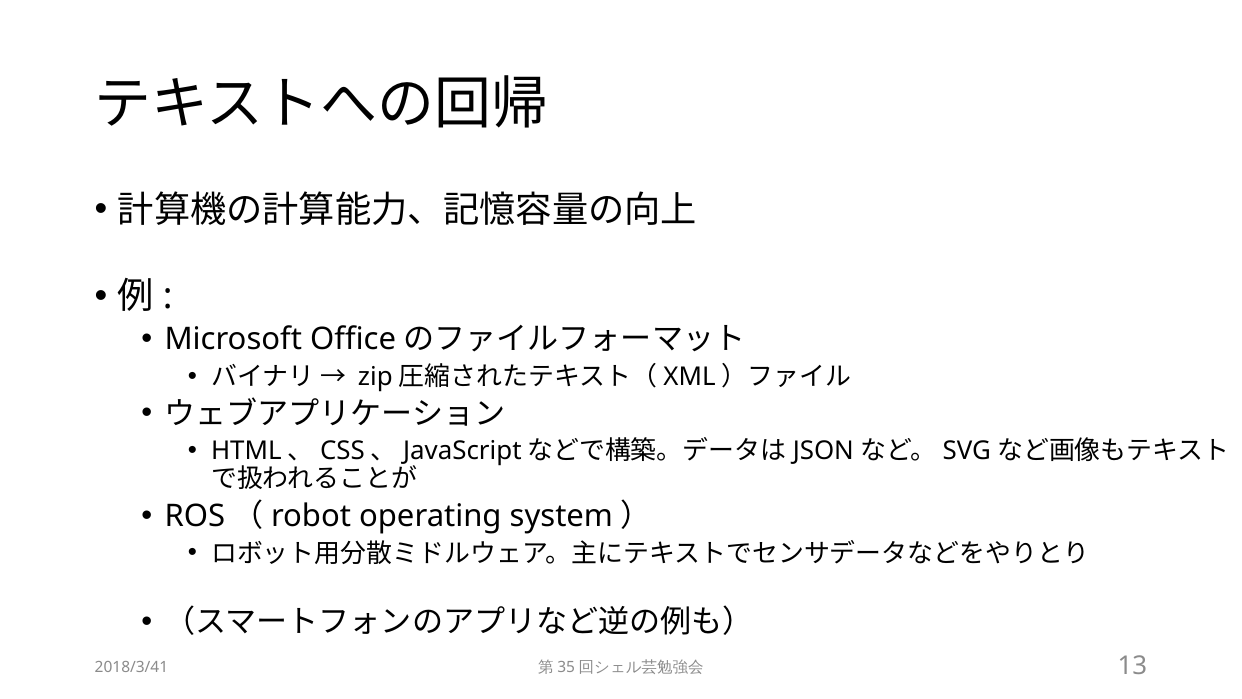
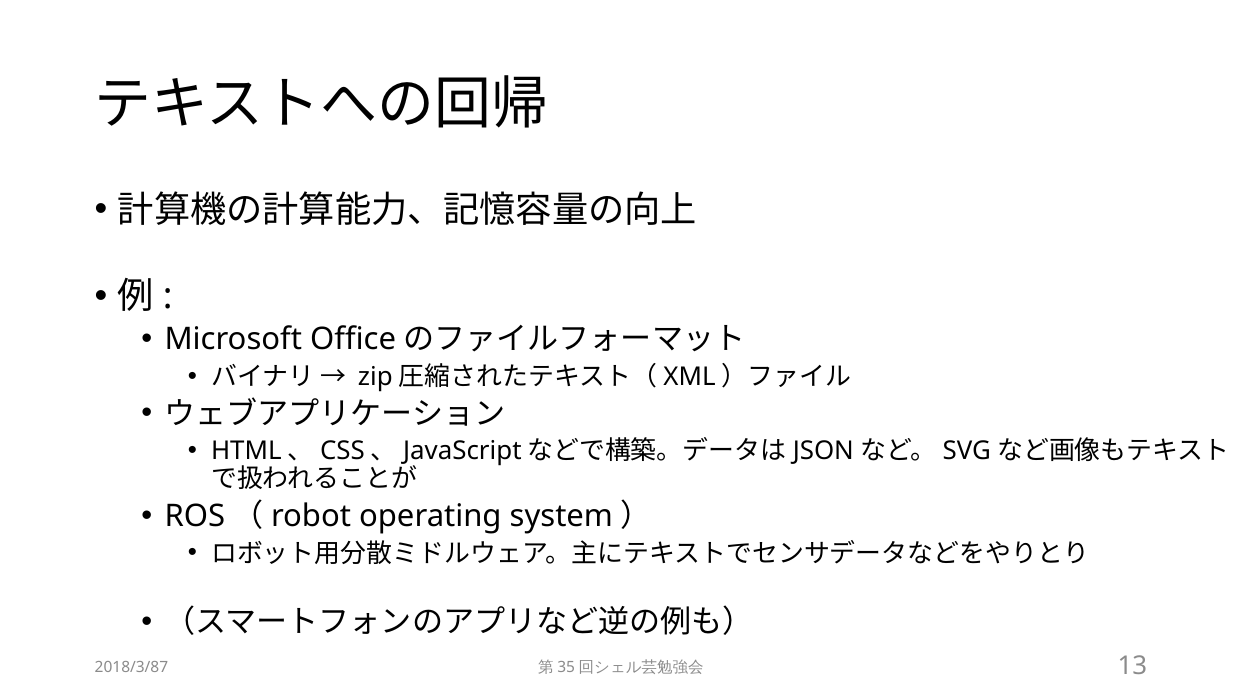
2018/3/41: 2018/3/41 -> 2018/3/87
